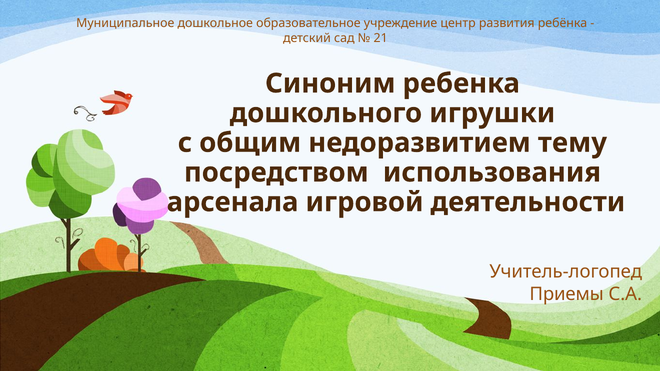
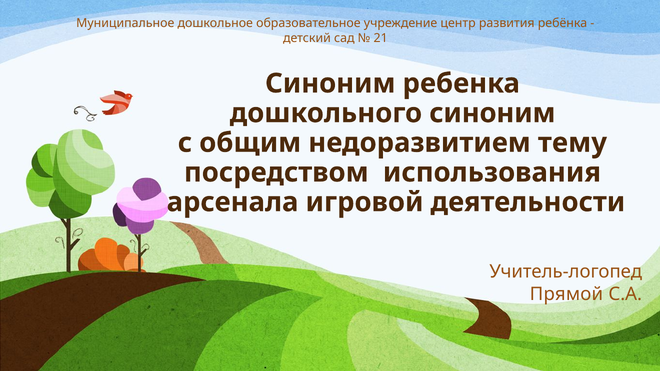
дошкольного игрушки: игрушки -> синоним
Приемы: Приемы -> Прямой
